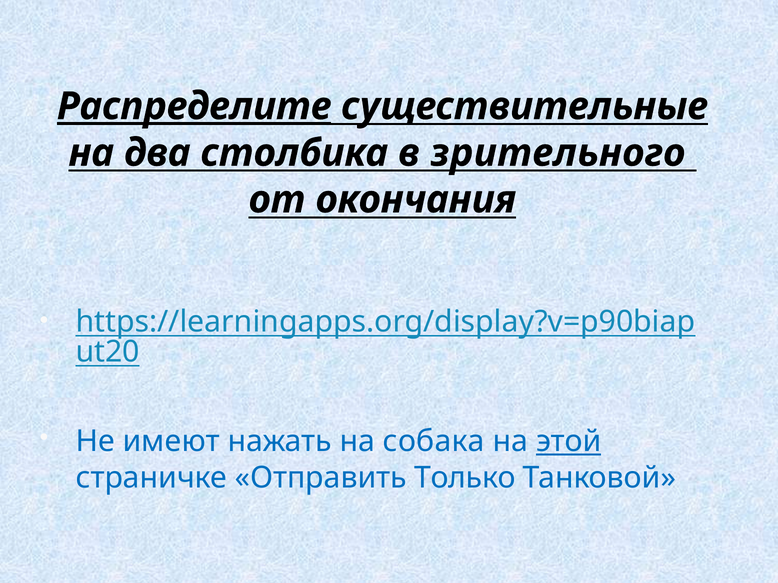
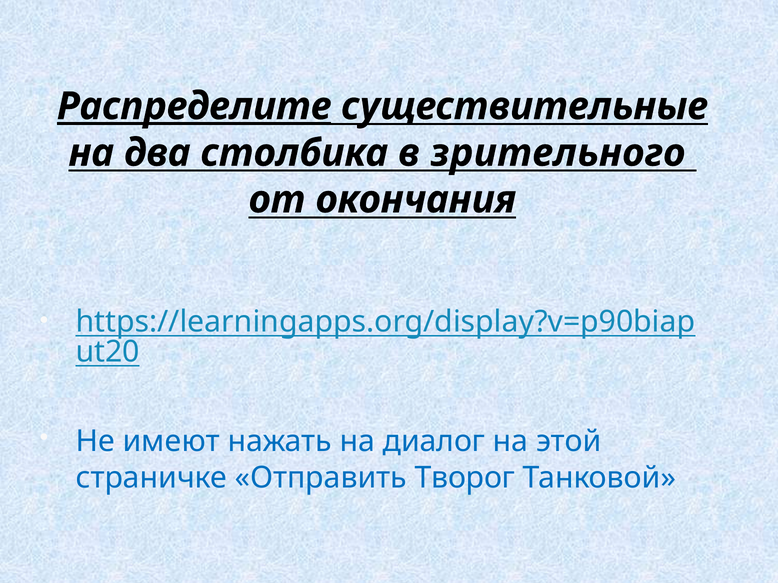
собака: собака -> диалог
этой underline: present -> none
Только: Только -> Творог
